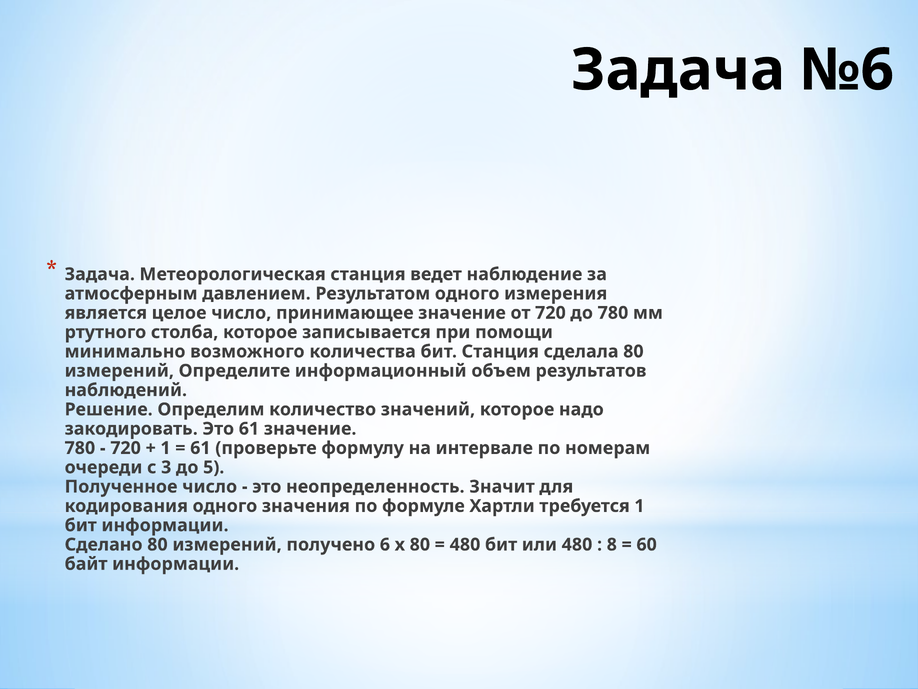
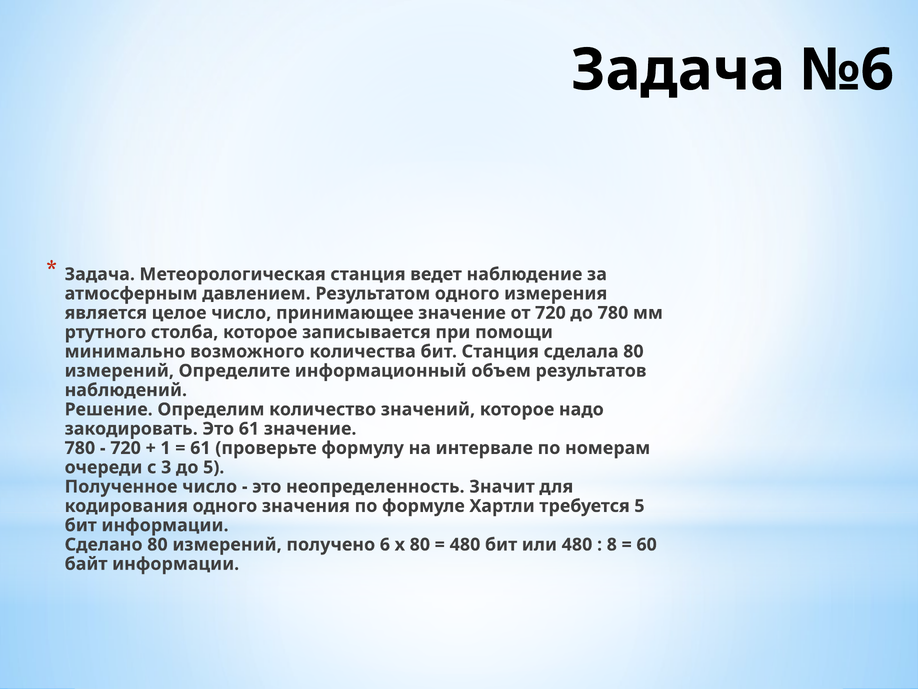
требуется 1: 1 -> 5
